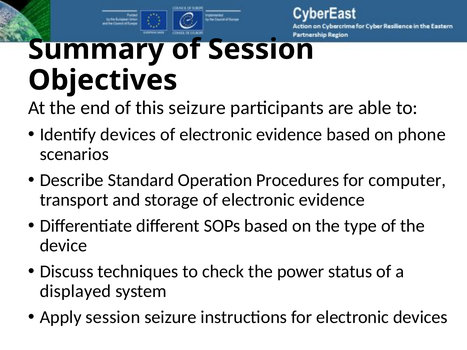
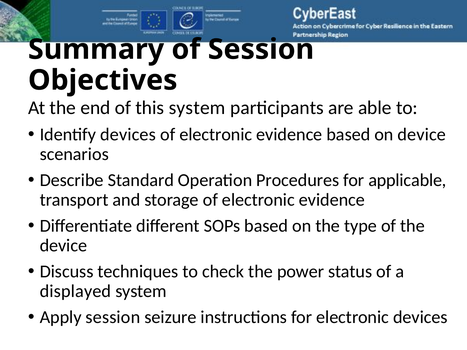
this seizure: seizure -> system
on phone: phone -> device
computer: computer -> applicable
